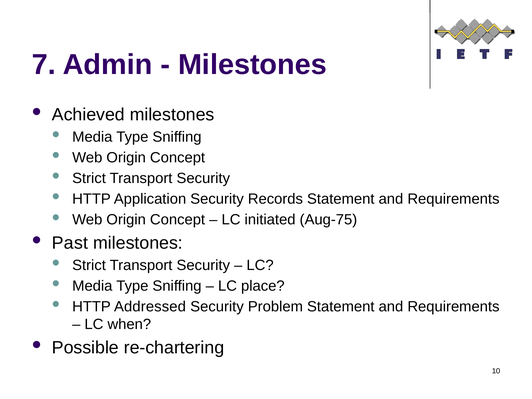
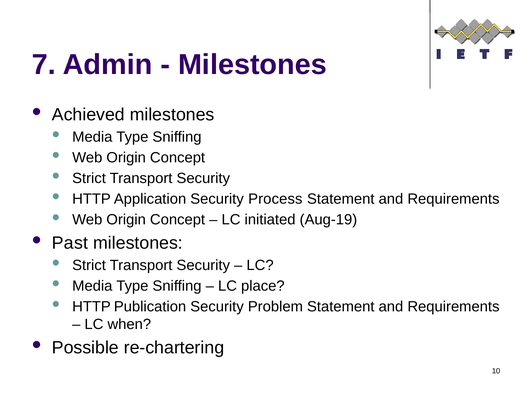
Records: Records -> Process
Aug-75: Aug-75 -> Aug-19
Addressed: Addressed -> Publication
